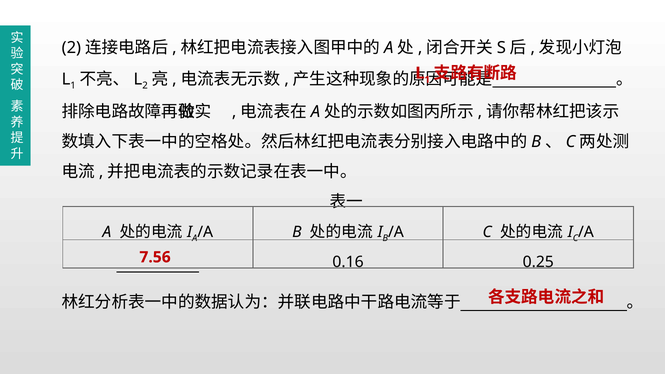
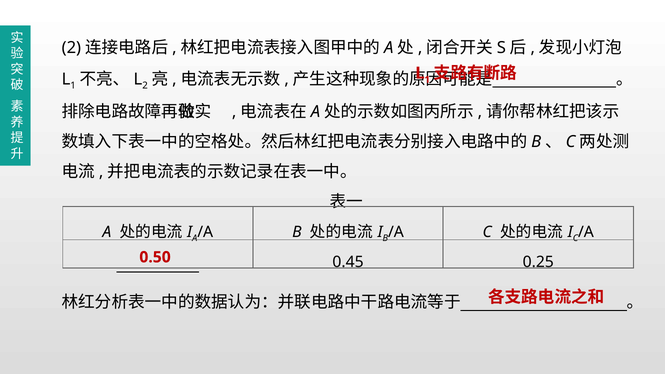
7.56: 7.56 -> 0.50
0.16: 0.16 -> 0.45
